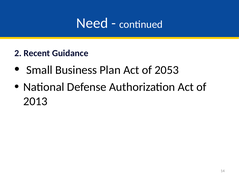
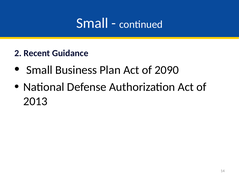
Need at (92, 23): Need -> Small
2053: 2053 -> 2090
